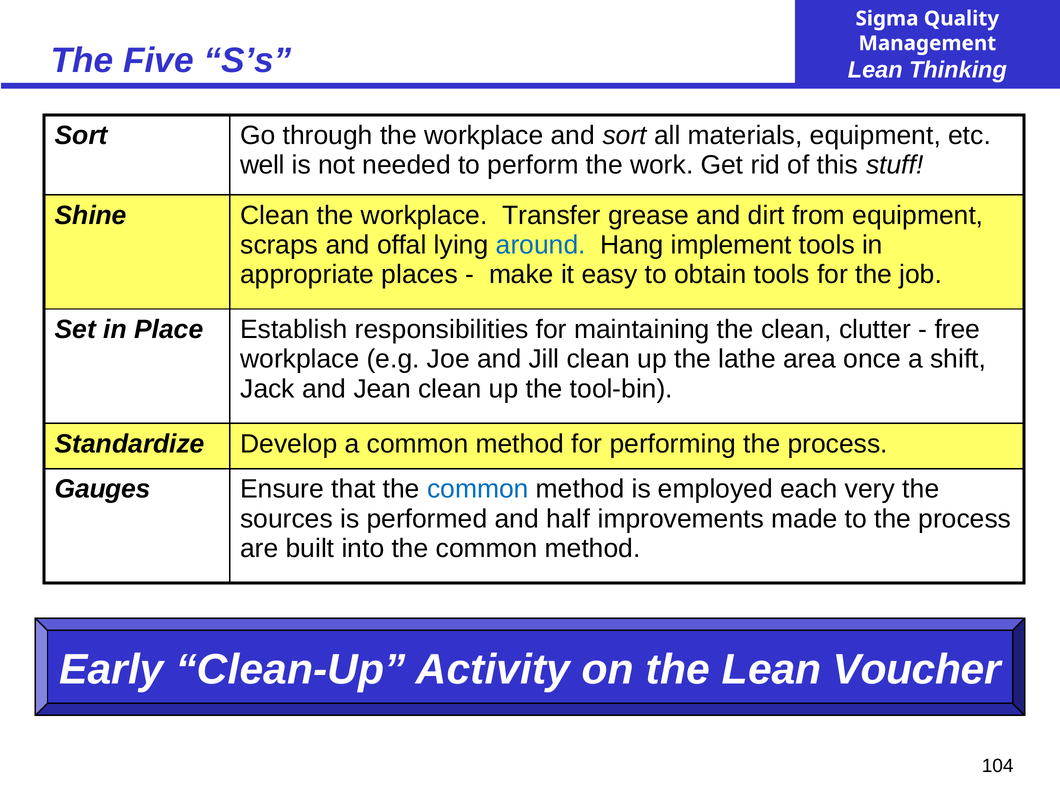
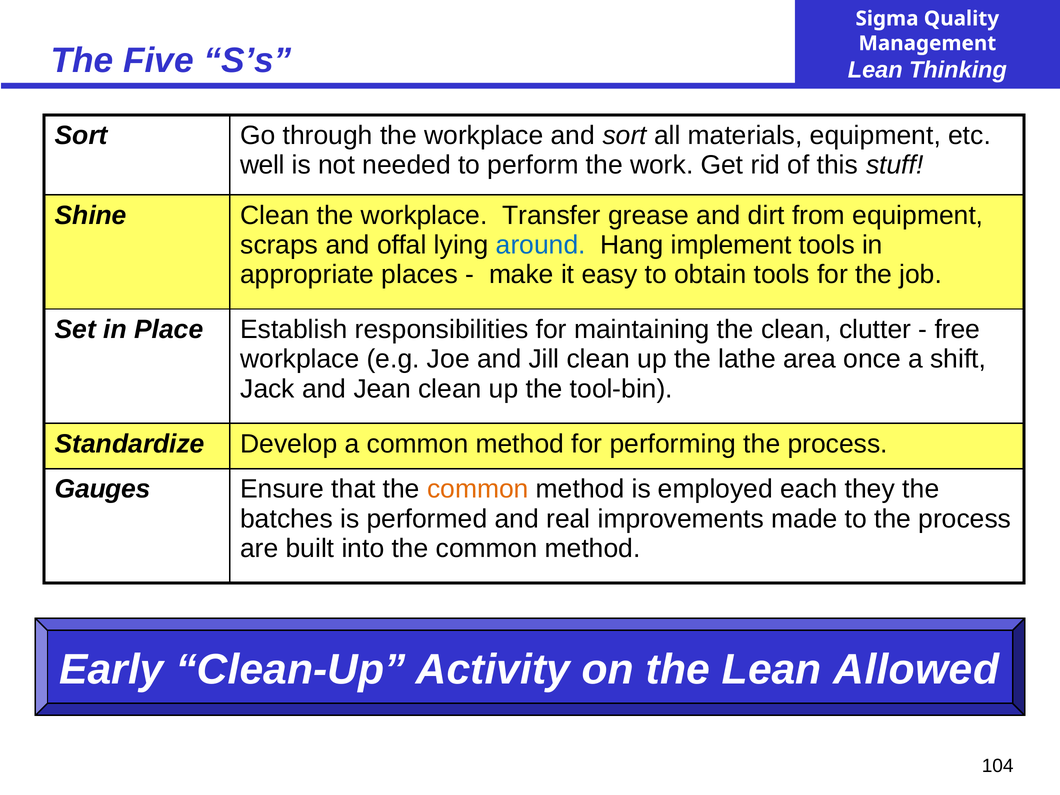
common at (478, 489) colour: blue -> orange
very: very -> they
sources: sources -> batches
half: half -> real
Voucher: Voucher -> Allowed
